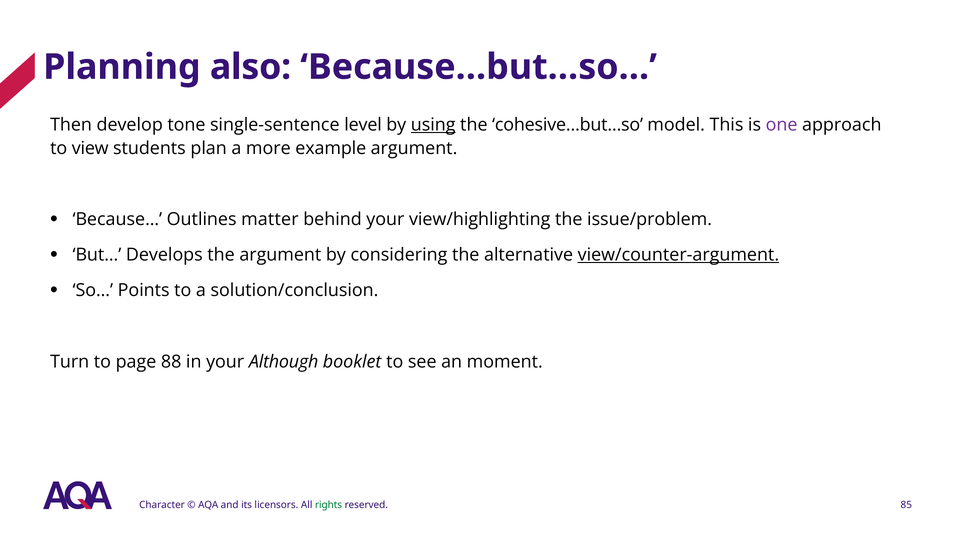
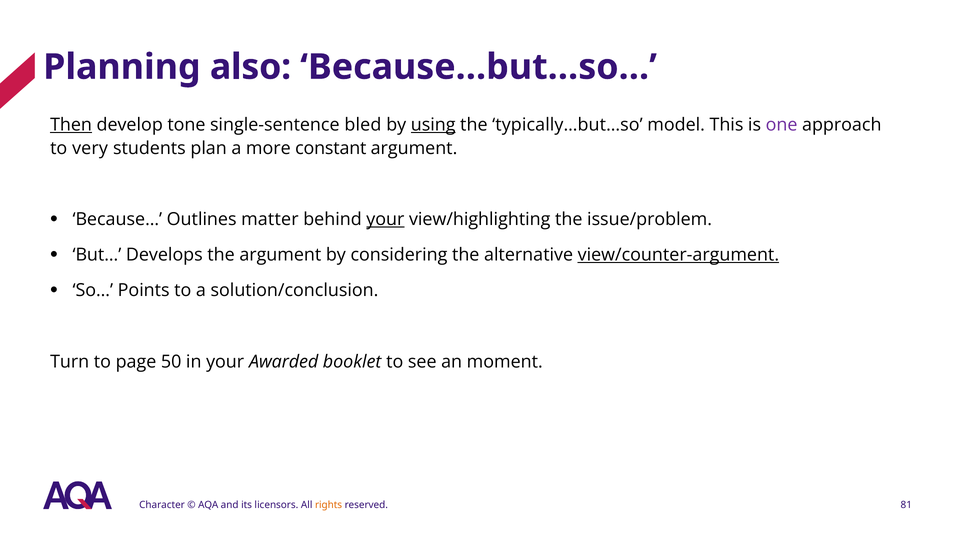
Then underline: none -> present
level: level -> bled
cohesive…but…so: cohesive…but…so -> typically…but…so
view: view -> very
example: example -> constant
your at (385, 219) underline: none -> present
88: 88 -> 50
Although: Although -> Awarded
rights colour: green -> orange
85: 85 -> 81
